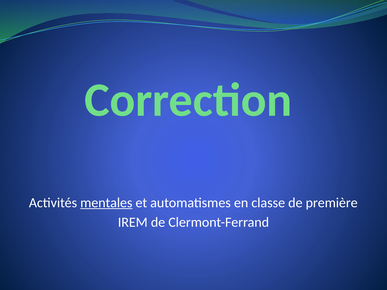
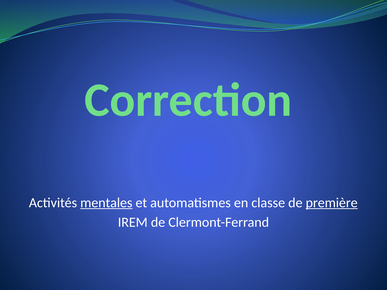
première underline: none -> present
